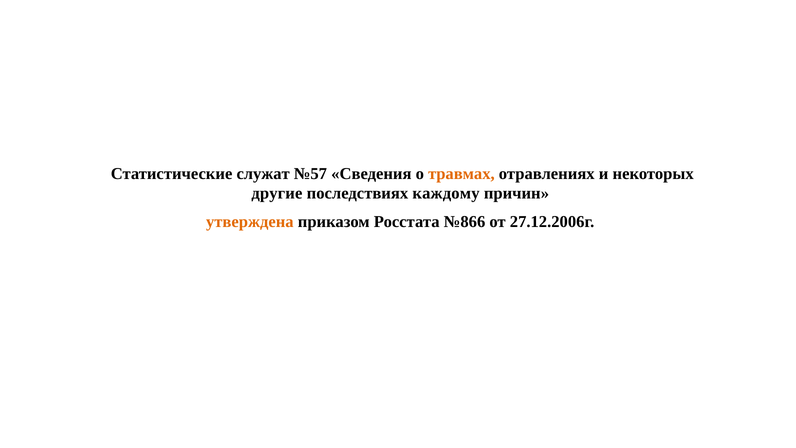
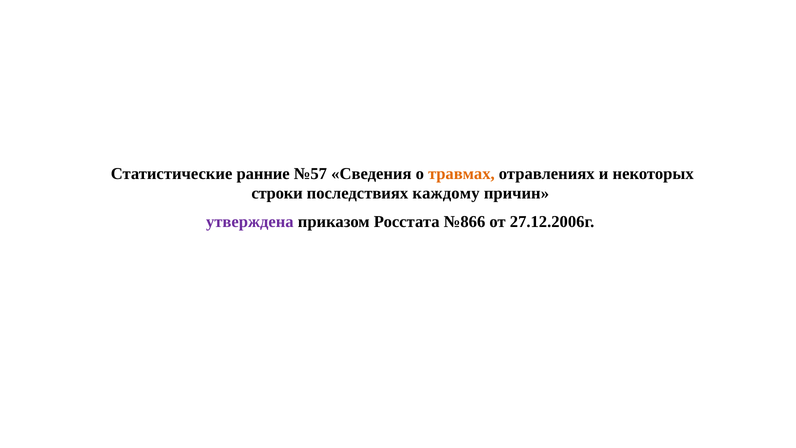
служат: служат -> ранние
другие: другие -> строки
утверждена colour: orange -> purple
